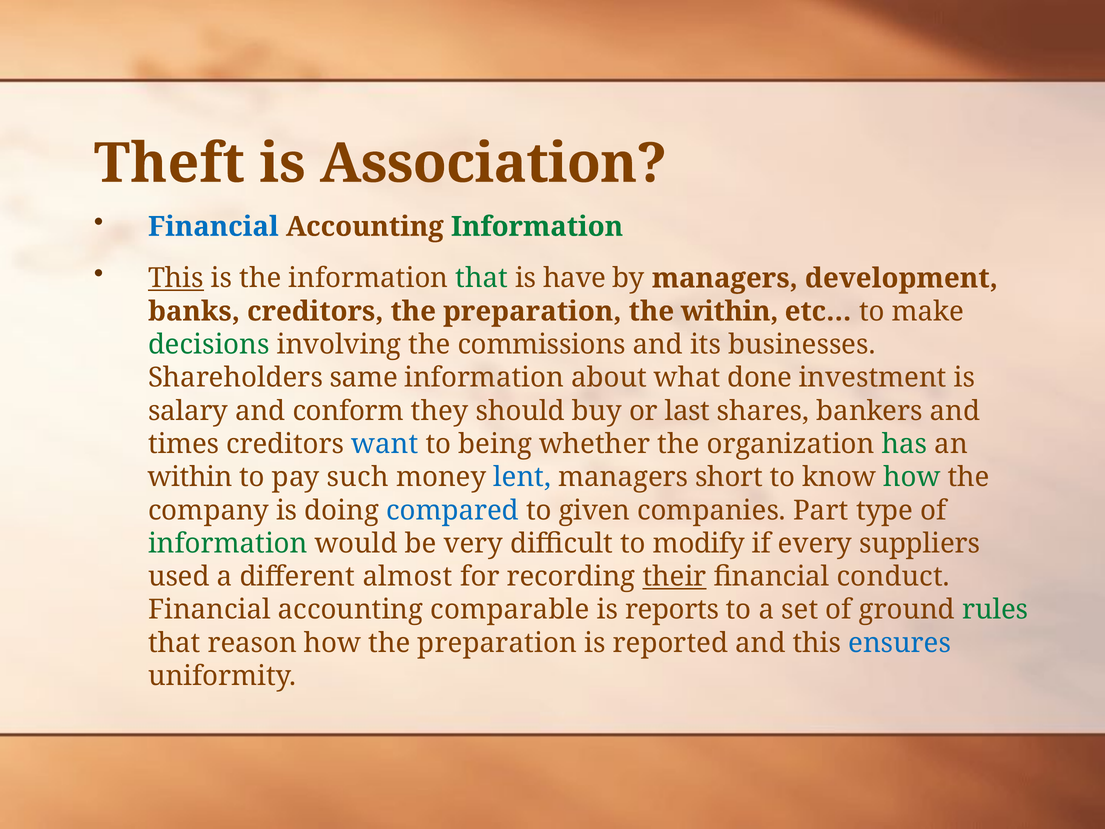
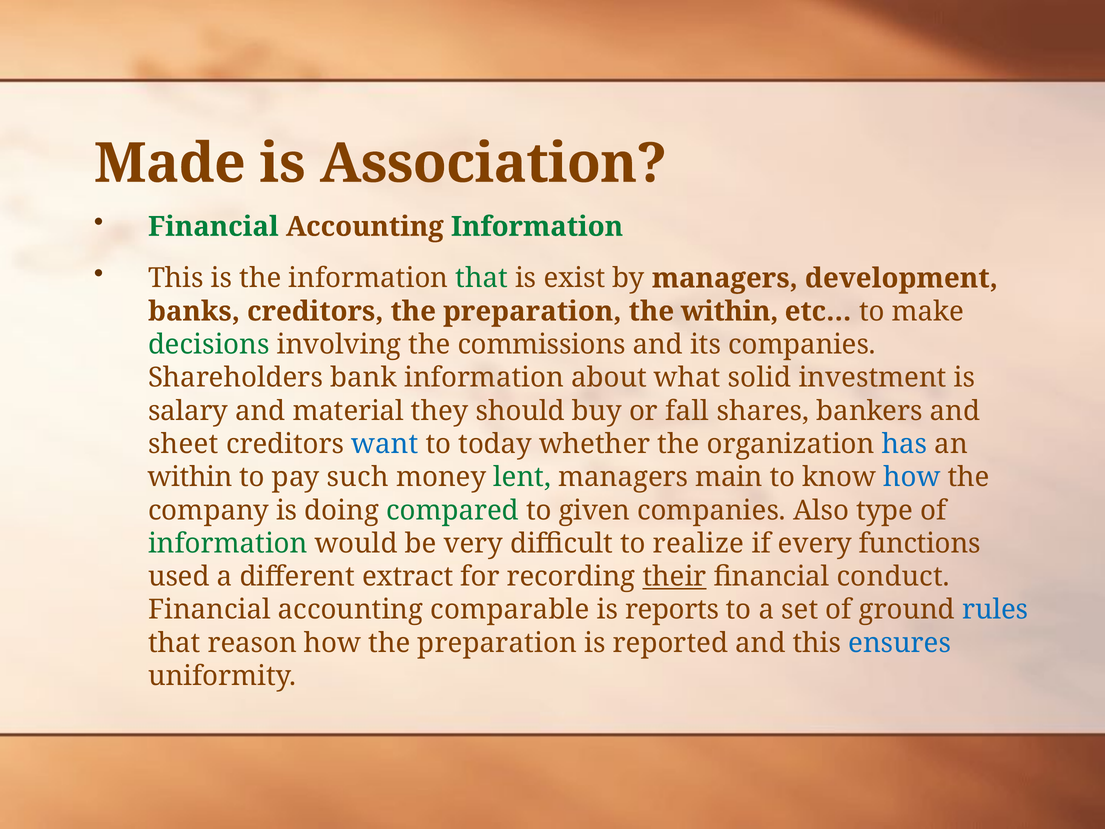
Theft: Theft -> Made
Financial at (213, 227) colour: blue -> green
This at (176, 278) underline: present -> none
have: have -> exist
its businesses: businesses -> companies
same: same -> bank
done: done -> solid
conform: conform -> material
last: last -> fall
times: times -> sheet
being: being -> today
has colour: green -> blue
lent colour: blue -> green
short: short -> main
how at (912, 477) colour: green -> blue
compared colour: blue -> green
Part: Part -> Also
modify: modify -> realize
suppliers: suppliers -> functions
almost: almost -> extract
rules colour: green -> blue
